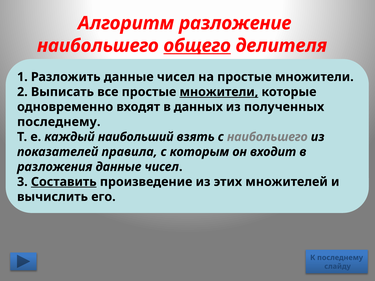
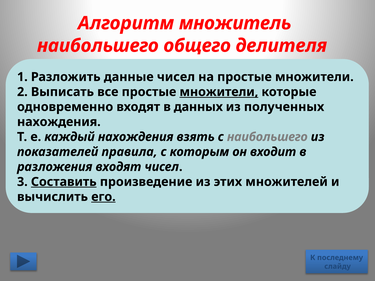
разложение: разложение -> множитель
общего underline: present -> none
последнему at (59, 122): последнему -> нахождения
каждый наибольший: наибольший -> нахождения
разложения данные: данные -> входят
его underline: none -> present
